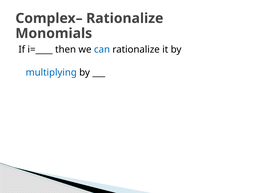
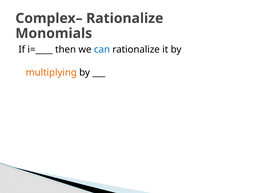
multiplying colour: blue -> orange
